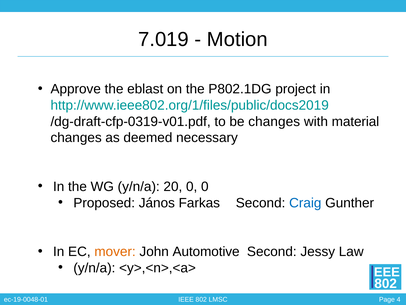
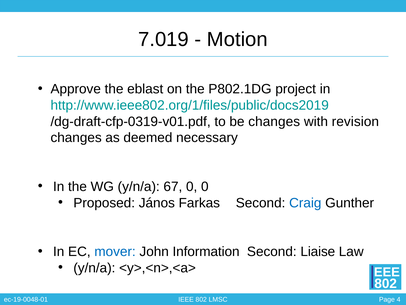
material: material -> revision
20: 20 -> 67
mover colour: orange -> blue
Automotive: Automotive -> Information
Jessy: Jessy -> Liaise
